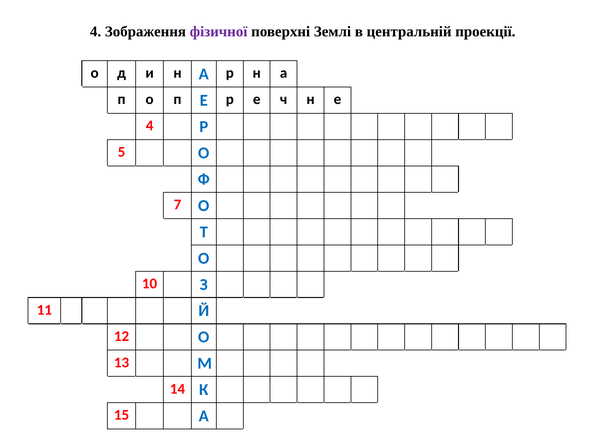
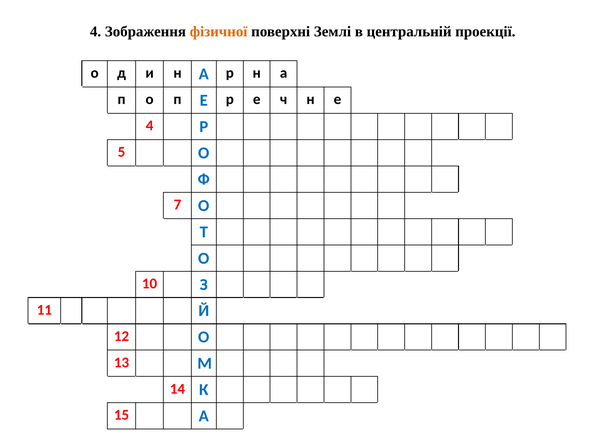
фізичної colour: purple -> orange
